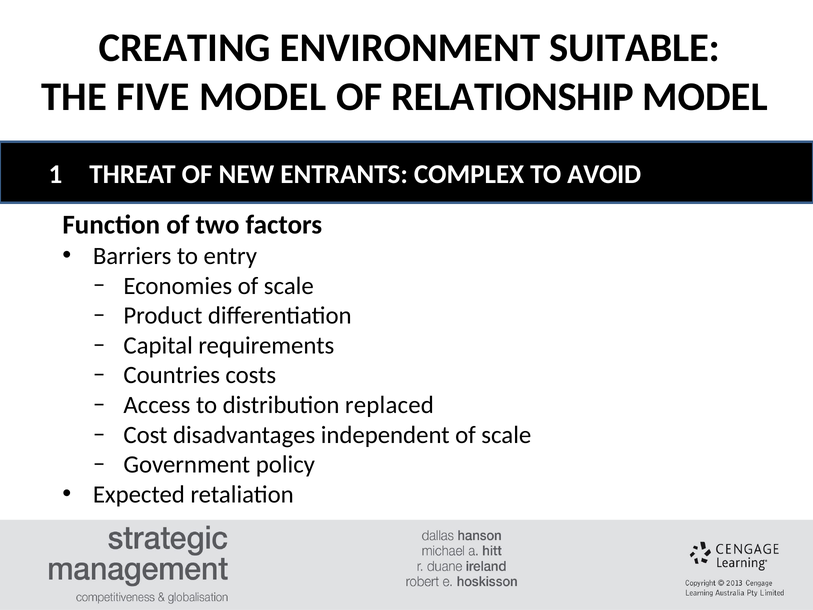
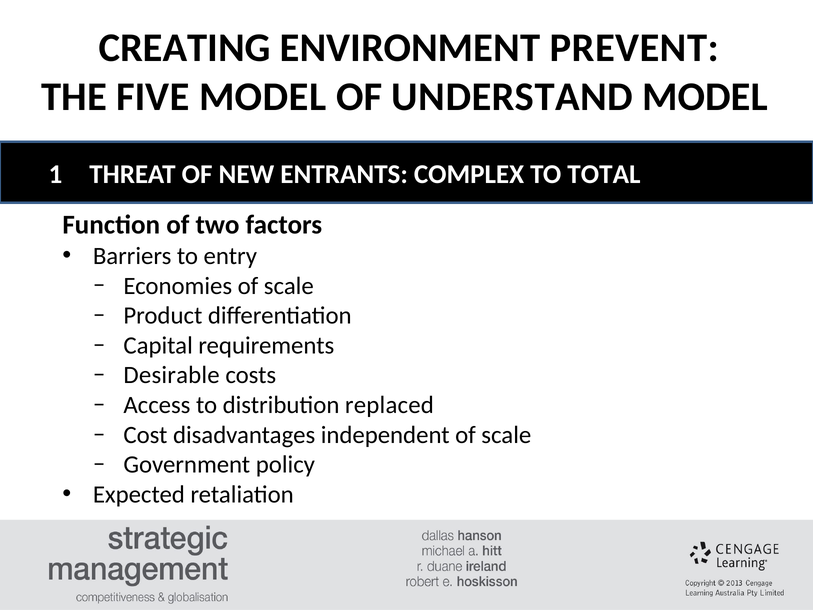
SUITABLE: SUITABLE -> PREVENT
RELATIONSHIP: RELATIONSHIP -> UNDERSTAND
AVOID: AVOID -> TOTAL
Countries: Countries -> Desirable
